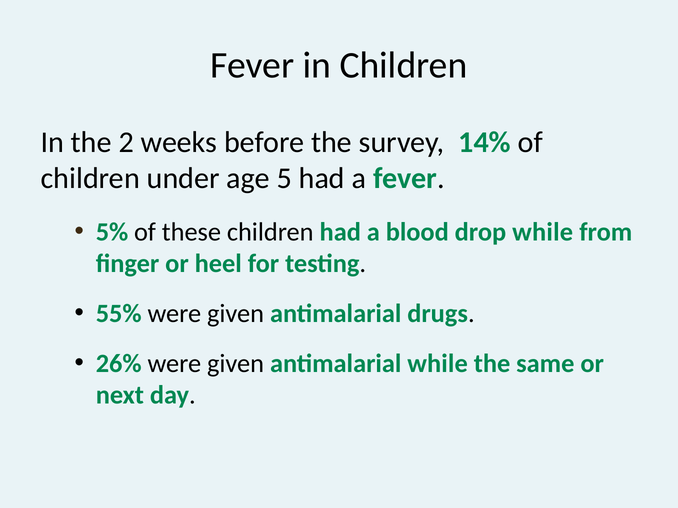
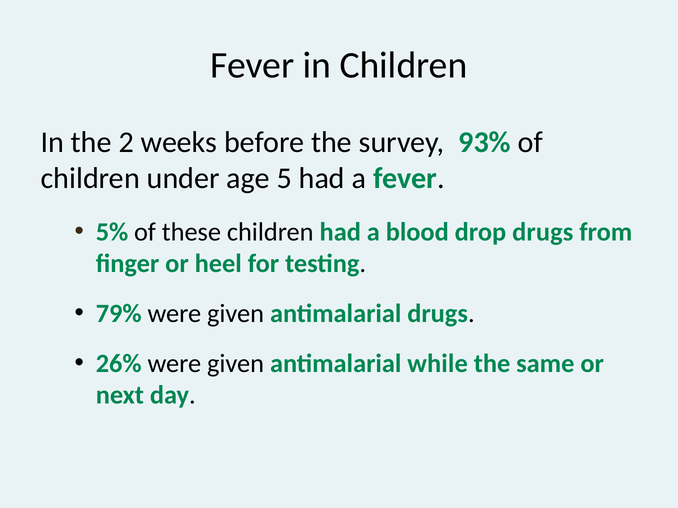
14%: 14% -> 93%
drop while: while -> drugs
55%: 55% -> 79%
